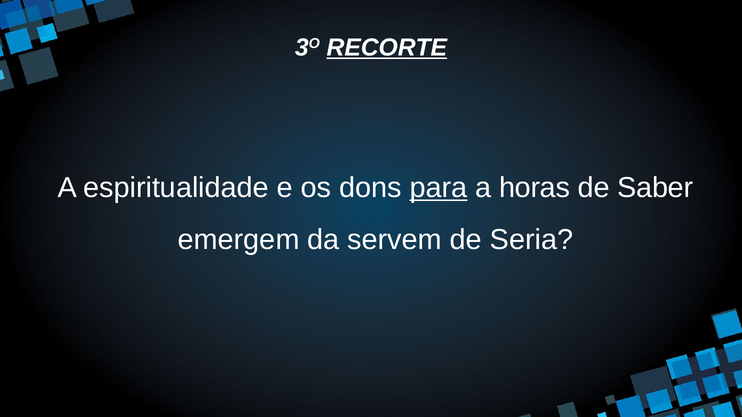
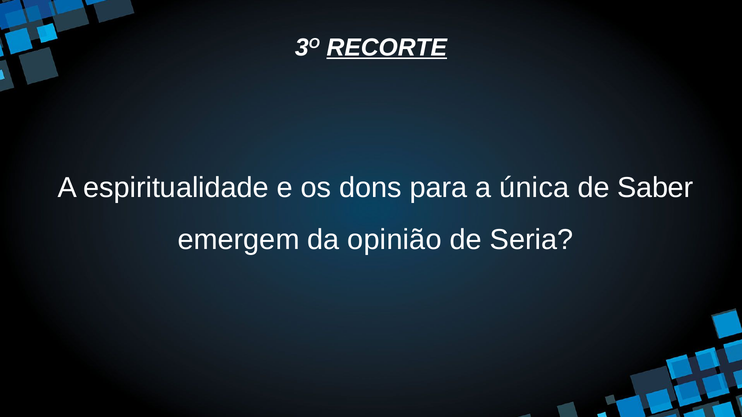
para underline: present -> none
horas: horas -> única
servem: servem -> opinião
